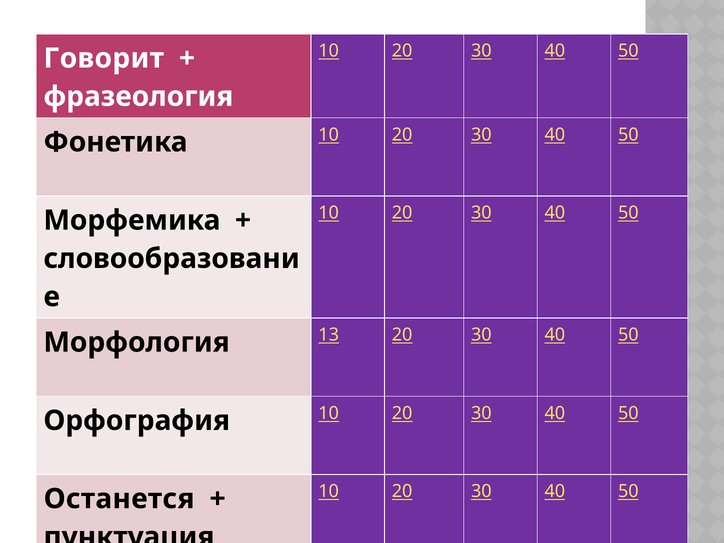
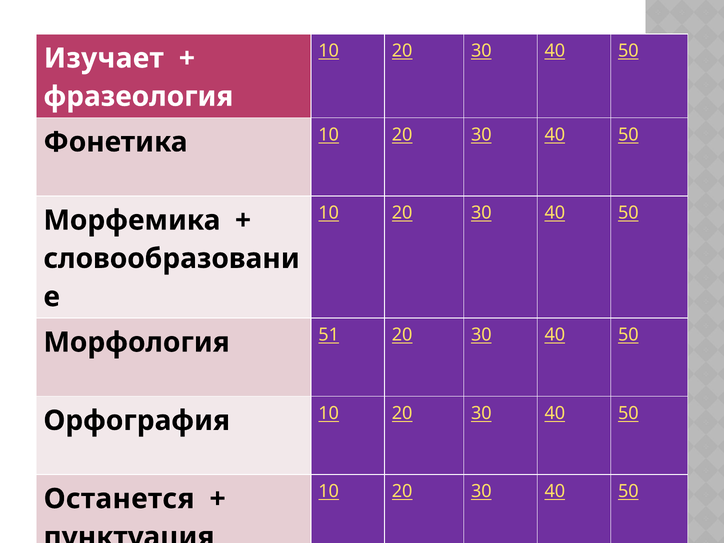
Говорит: Говорит -> Изучает
13: 13 -> 51
